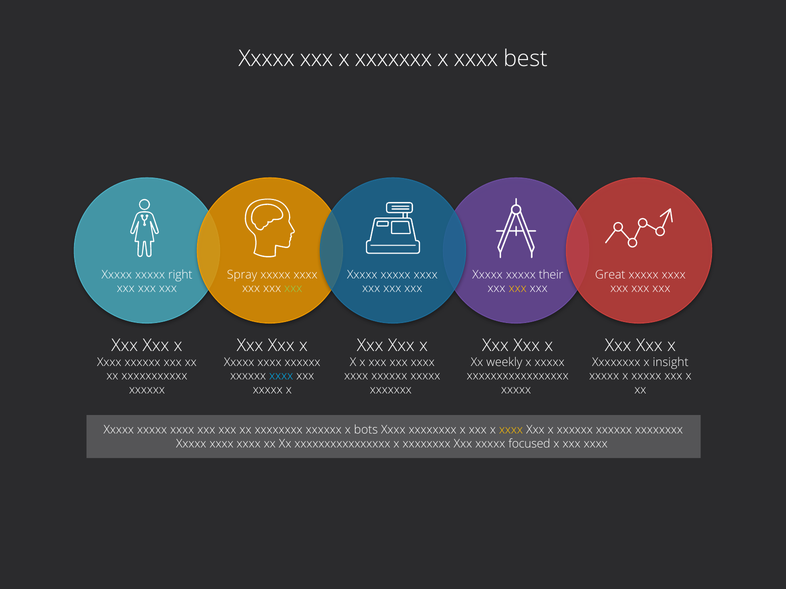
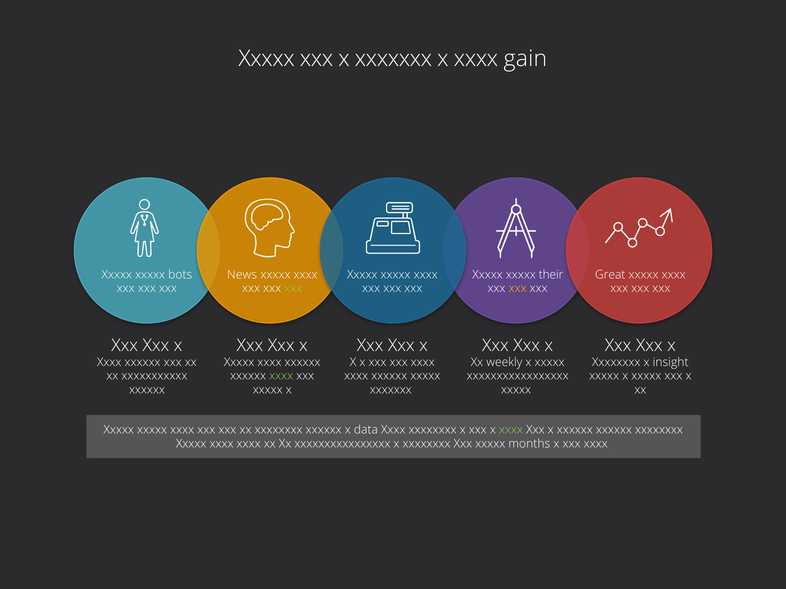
best: best -> gain
right: right -> bots
Spray: Spray -> News
xxxx at (281, 376) colour: light blue -> light green
bots: bots -> data
xxxx at (511, 430) colour: yellow -> light green
focused: focused -> months
